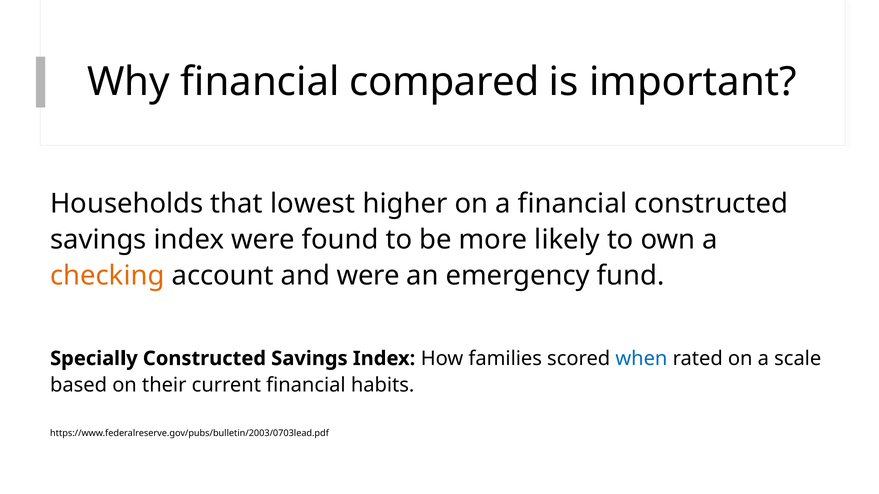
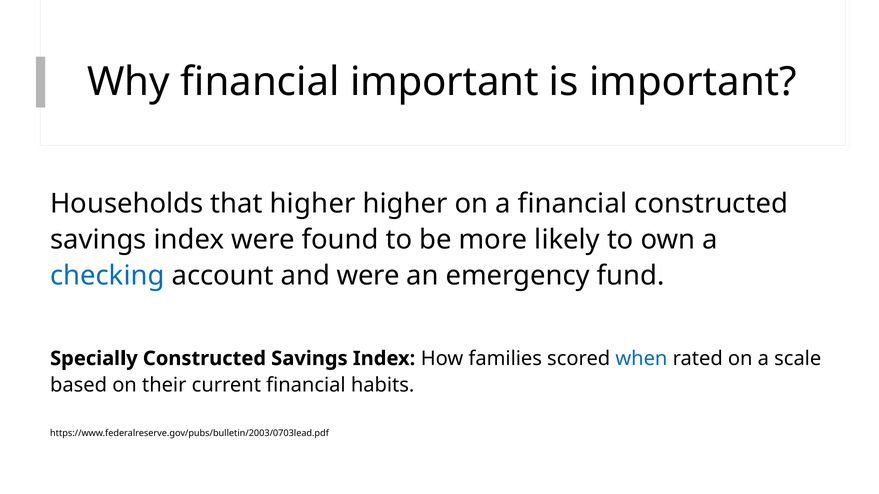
financial compared: compared -> important
that lowest: lowest -> higher
checking colour: orange -> blue
